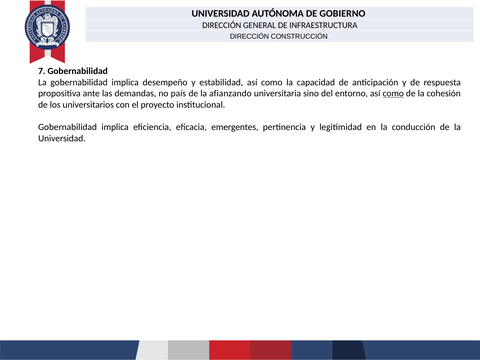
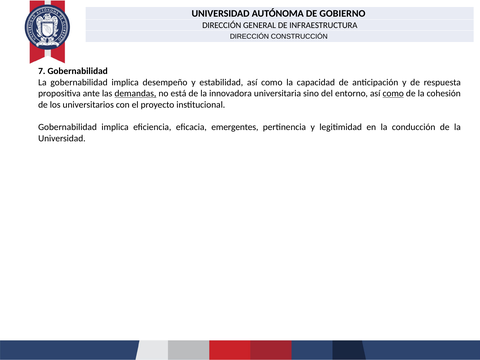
demandas underline: none -> present
país: país -> está
afianzando: afianzando -> innovadora
